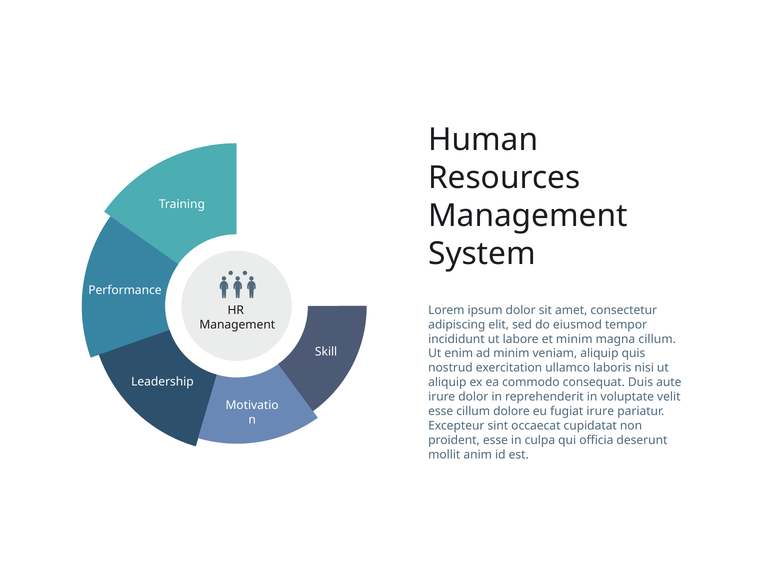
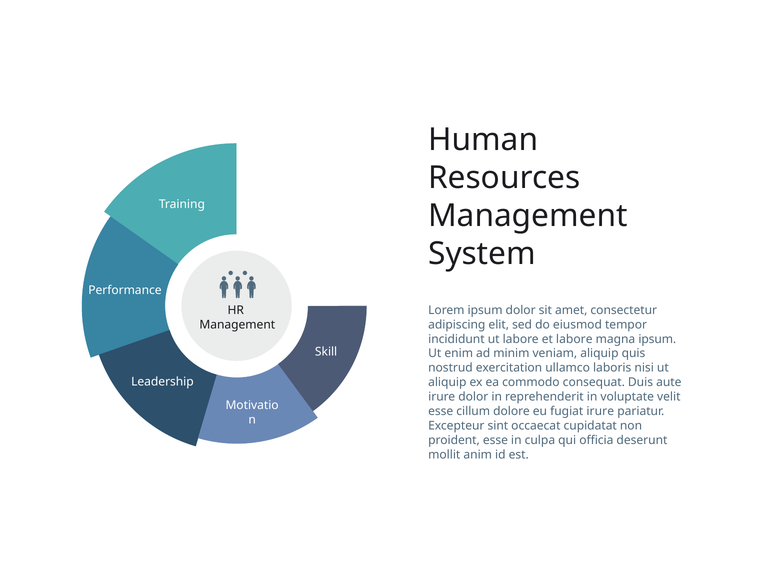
et minim: minim -> labore
magna cillum: cillum -> ipsum
